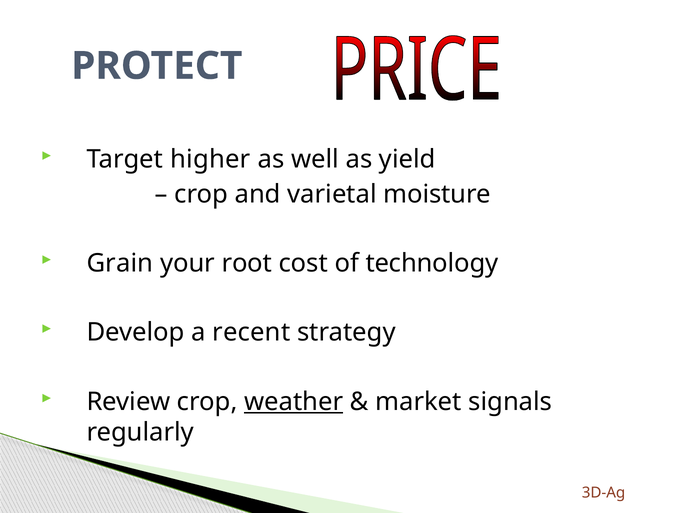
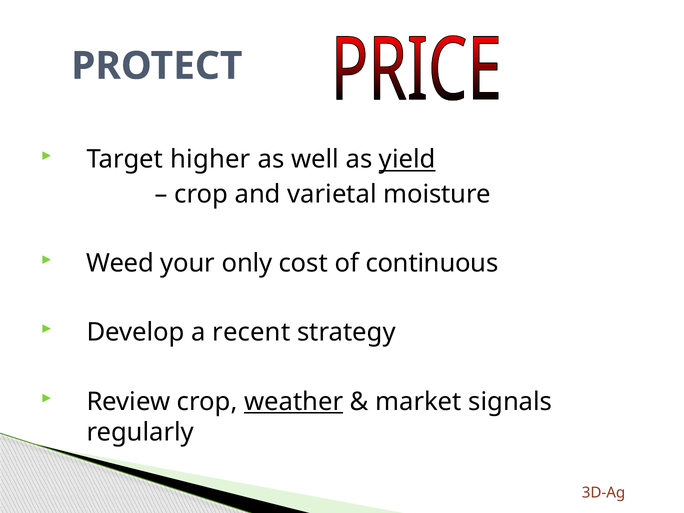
yield underline: none -> present
Grain: Grain -> Weed
root: root -> only
technology: technology -> continuous
